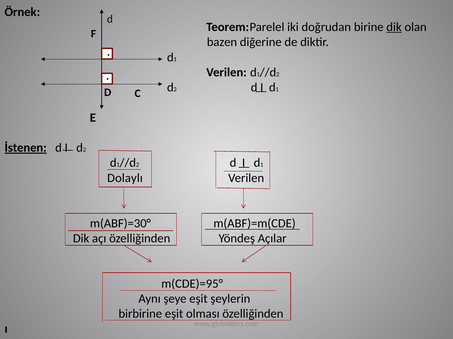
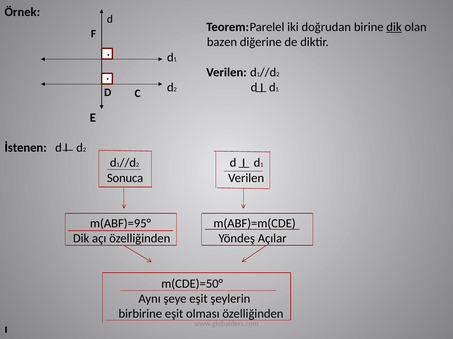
İstenen underline: present -> none
Dolaylı: Dolaylı -> Sonuca
m(ABF)=30°: m(ABF)=30° -> m(ABF)=95°
m(CDE)=95°: m(CDE)=95° -> m(CDE)=50°
